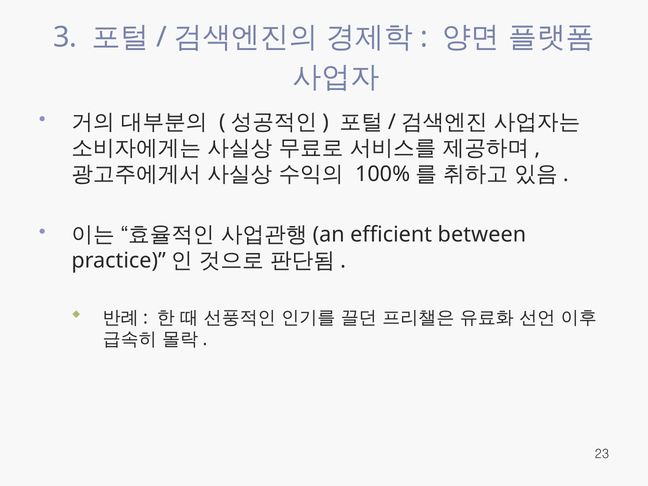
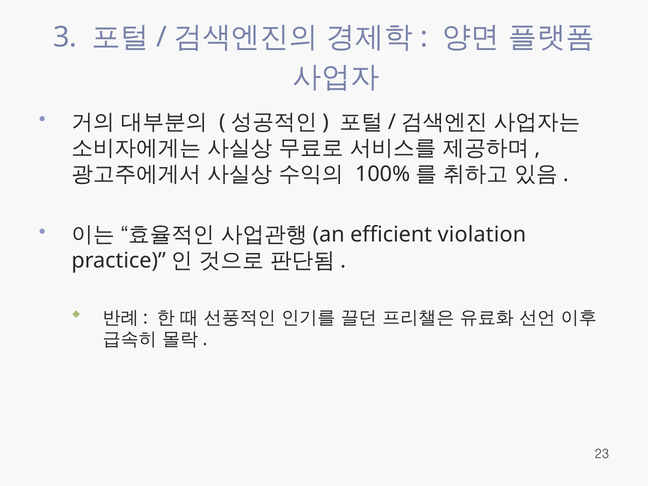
between: between -> violation
